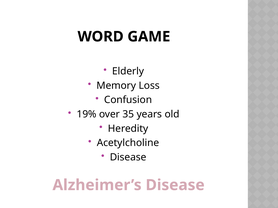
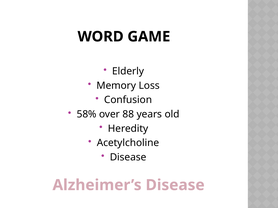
19%: 19% -> 58%
35: 35 -> 88
